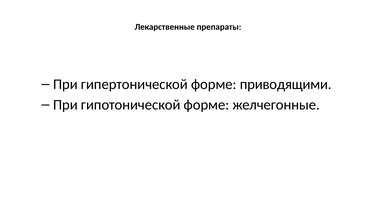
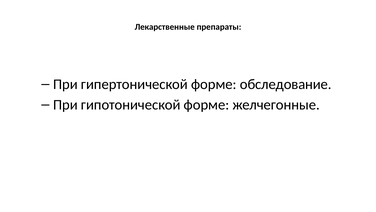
приводящими: приводящими -> обследование
